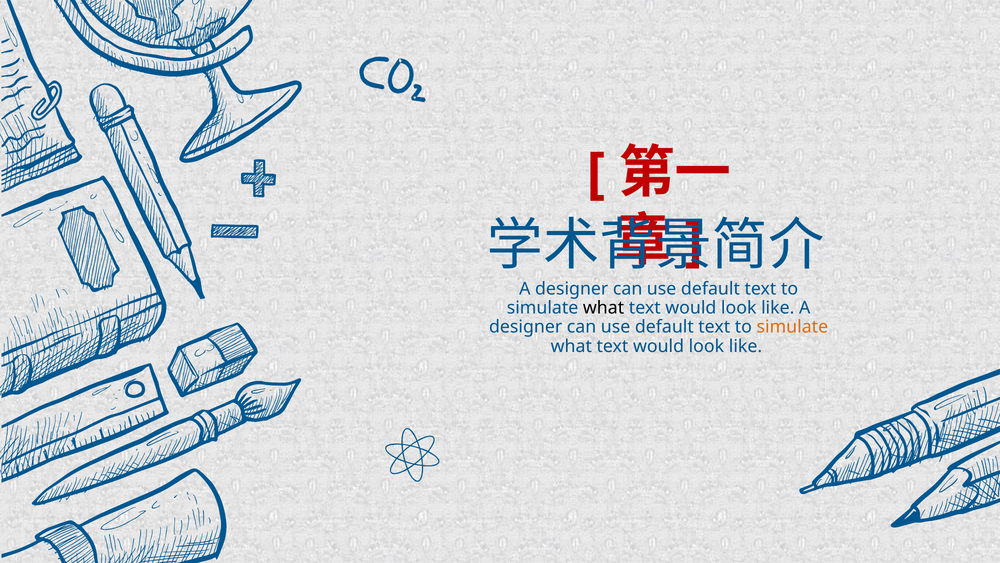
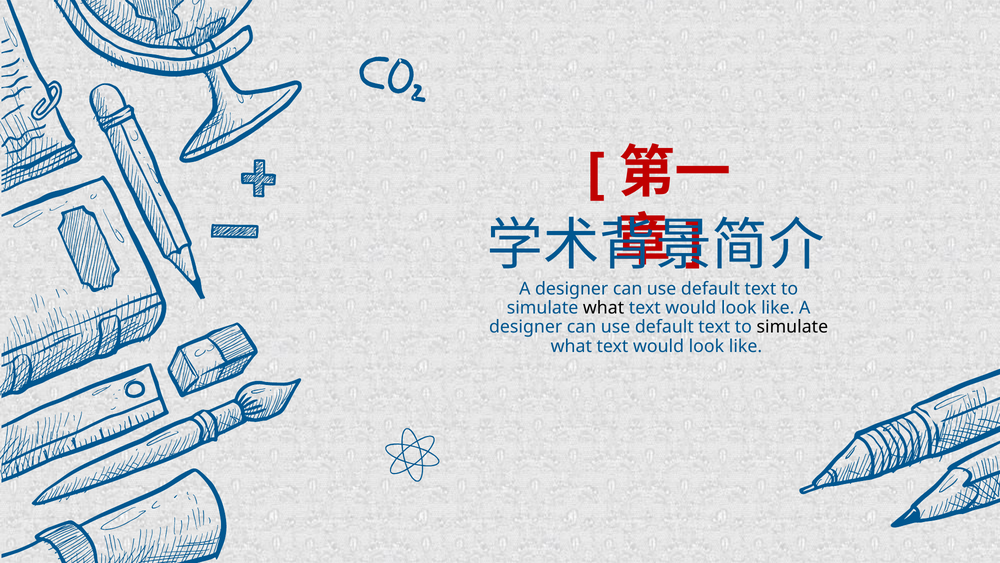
simulate at (792, 327) colour: orange -> black
